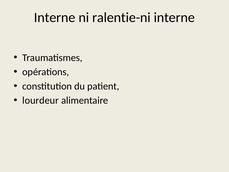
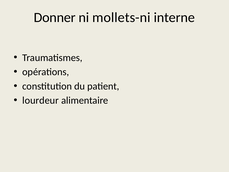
Interne at (55, 17): Interne -> Donner
ralentie-ni: ralentie-ni -> mollets-ni
